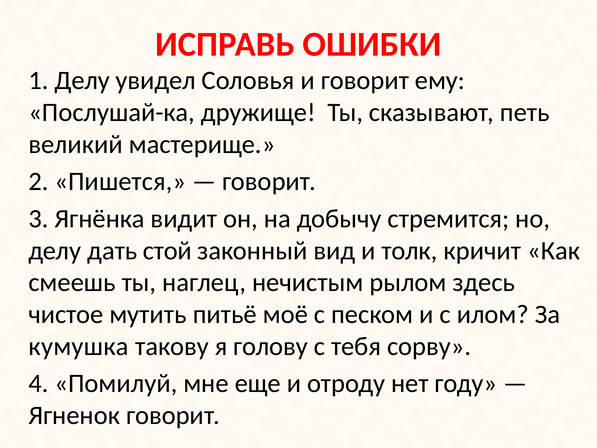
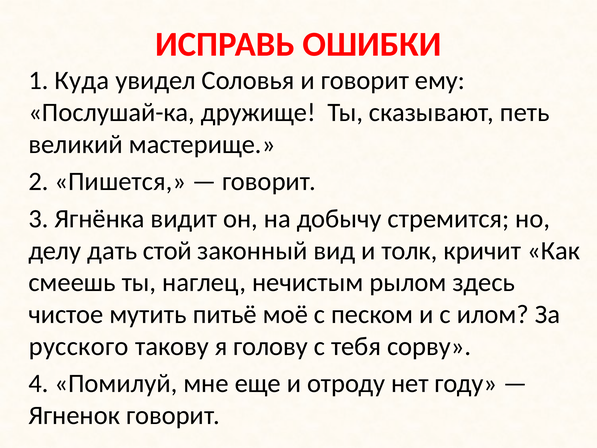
1 Делу: Делу -> Куда
кумушка: кумушка -> русского
